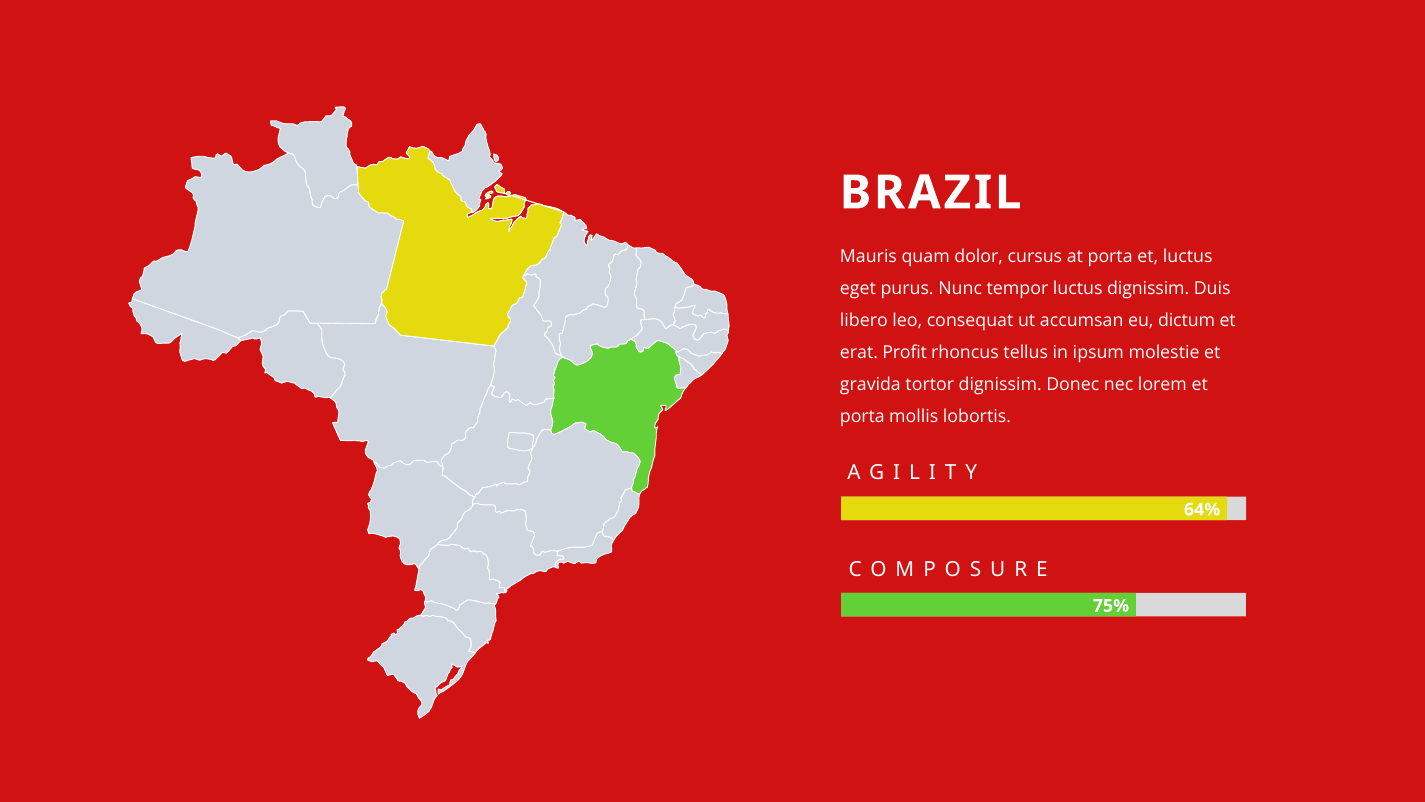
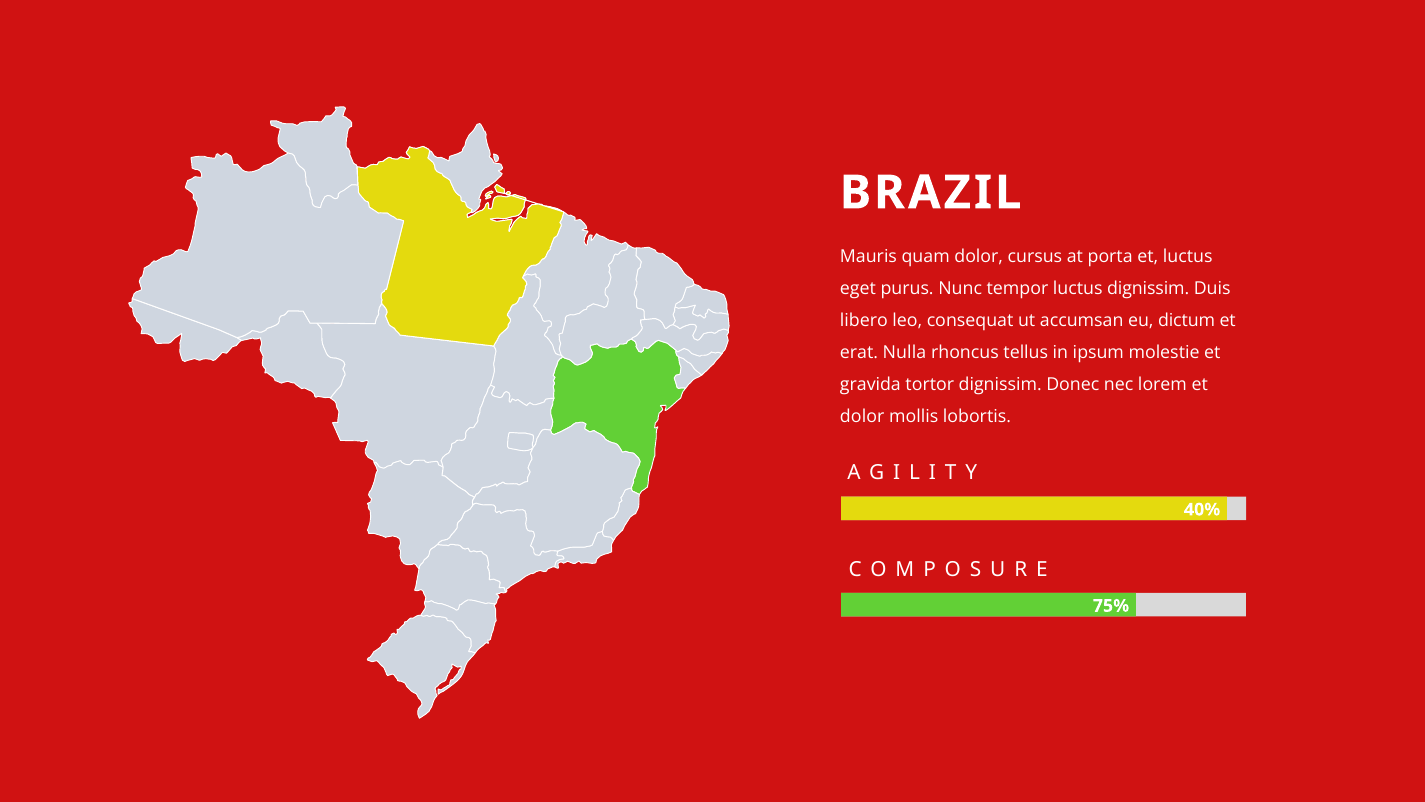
Profit: Profit -> Nulla
porta at (862, 416): porta -> dolor
64%: 64% -> 40%
